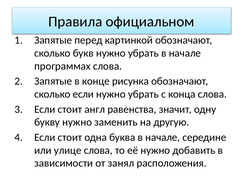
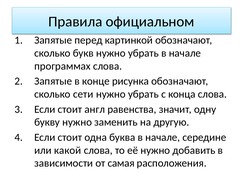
сколько если: если -> сети
улице: улице -> какой
занял: занял -> самая
